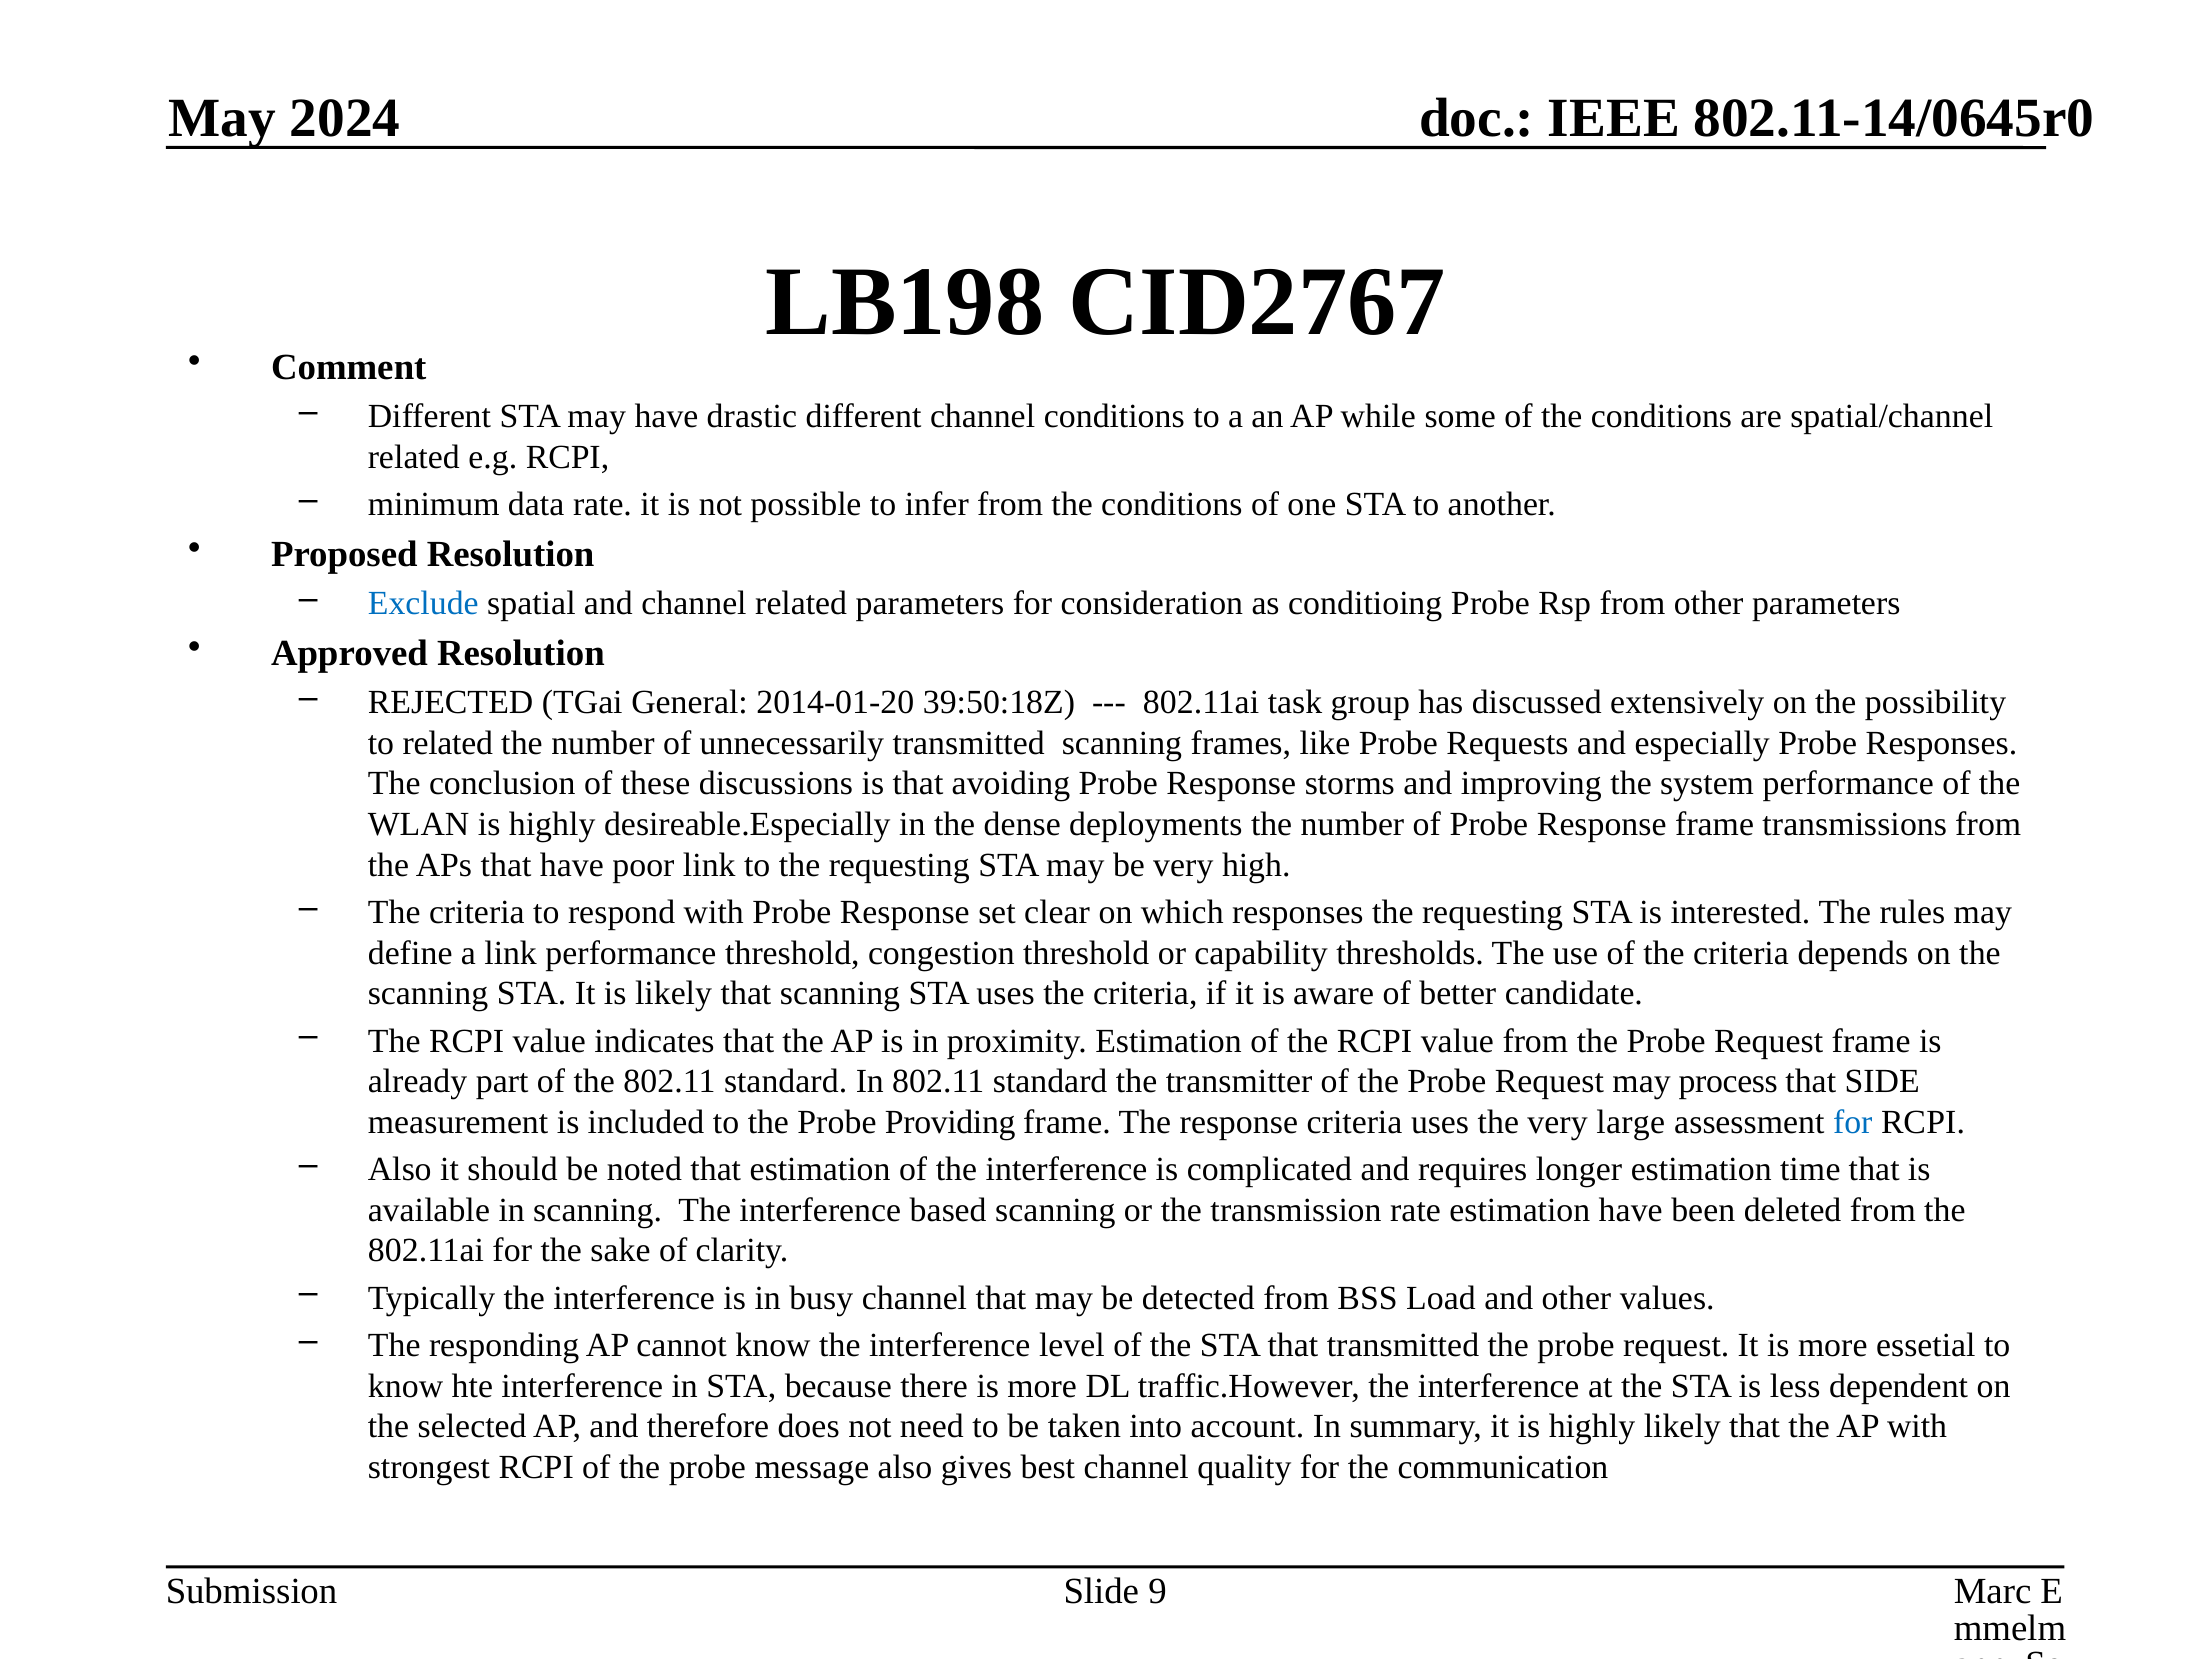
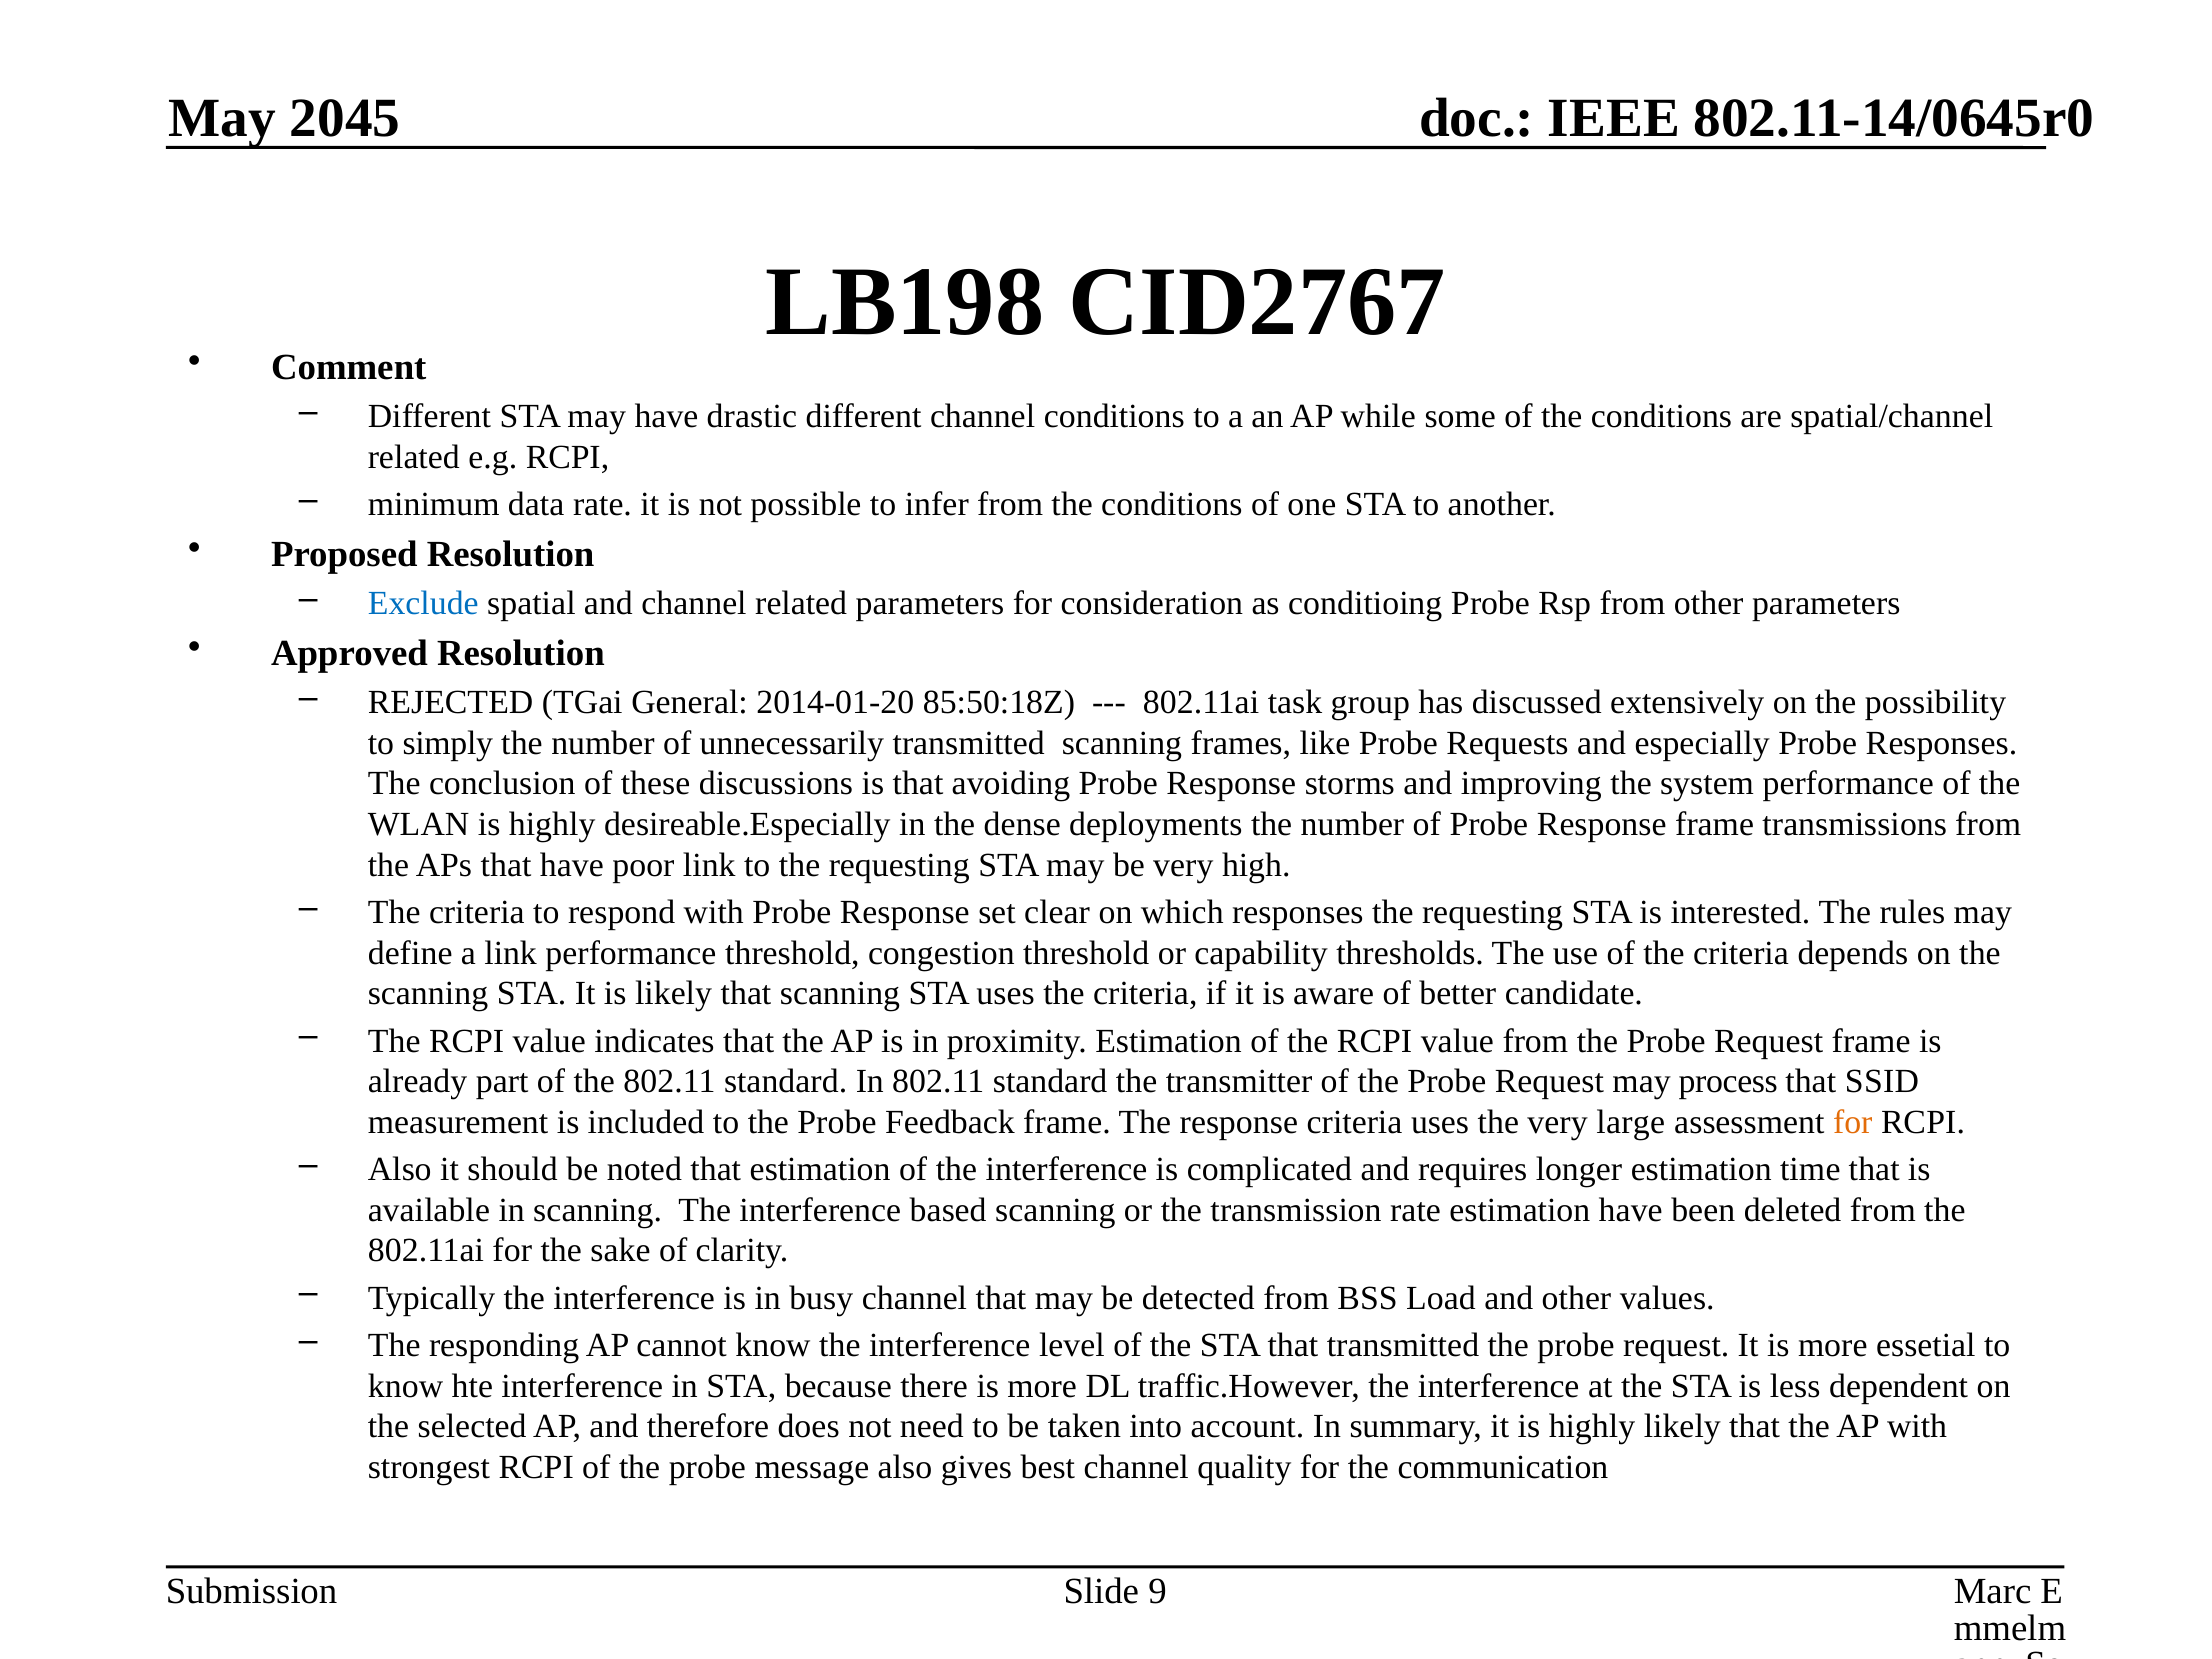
2024: 2024 -> 2045
39:50:18Z: 39:50:18Z -> 85:50:18Z
to related: related -> simply
SIDE: SIDE -> SSID
Providing: Providing -> Feedback
for at (1853, 1122) colour: blue -> orange
